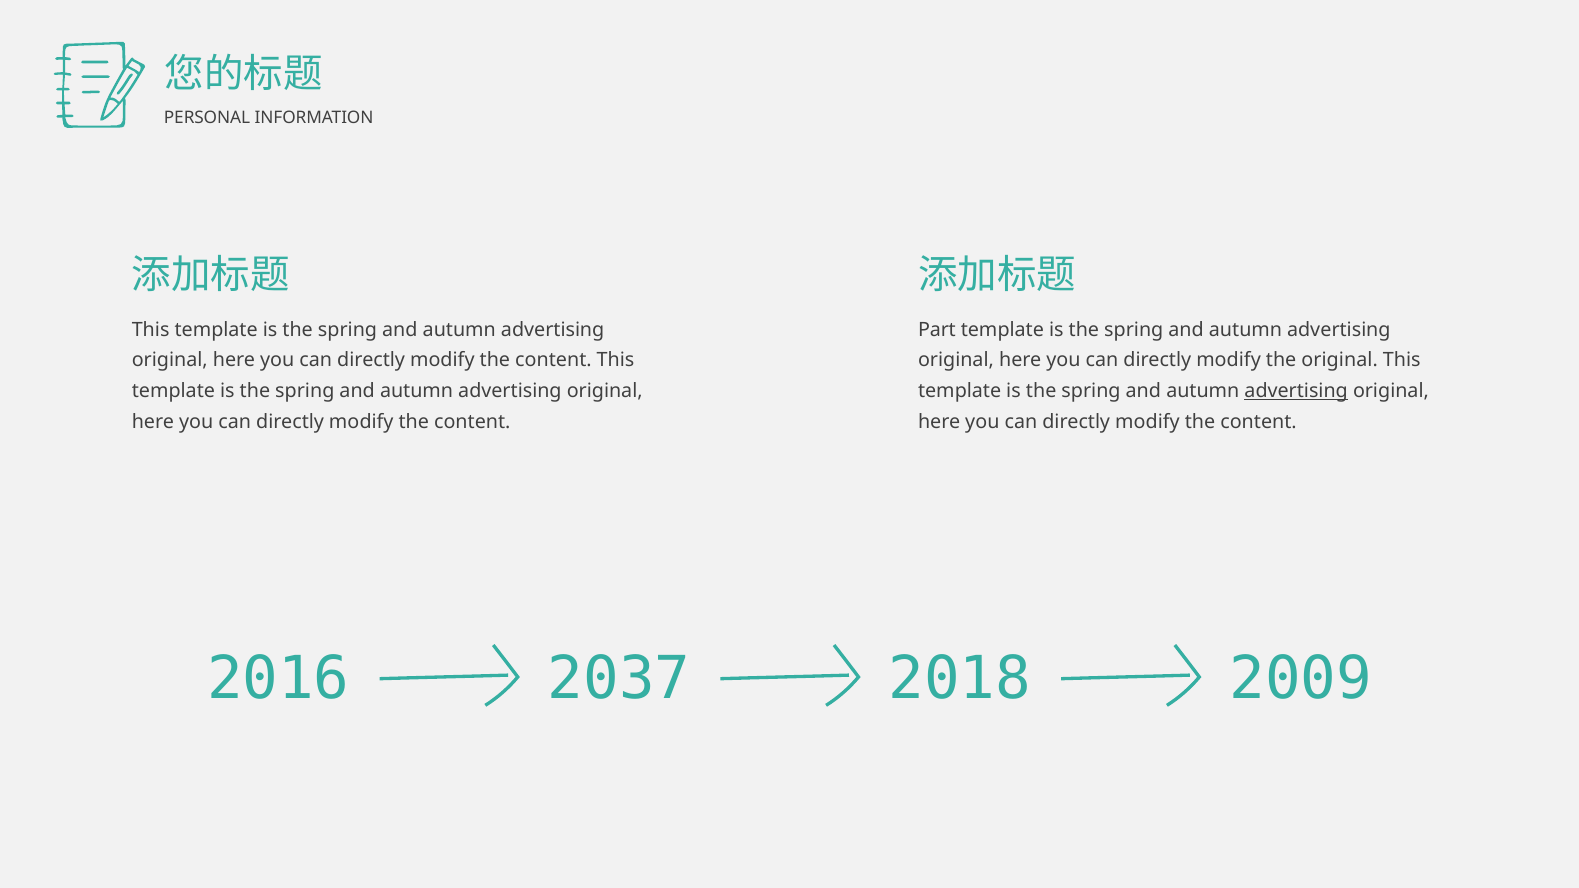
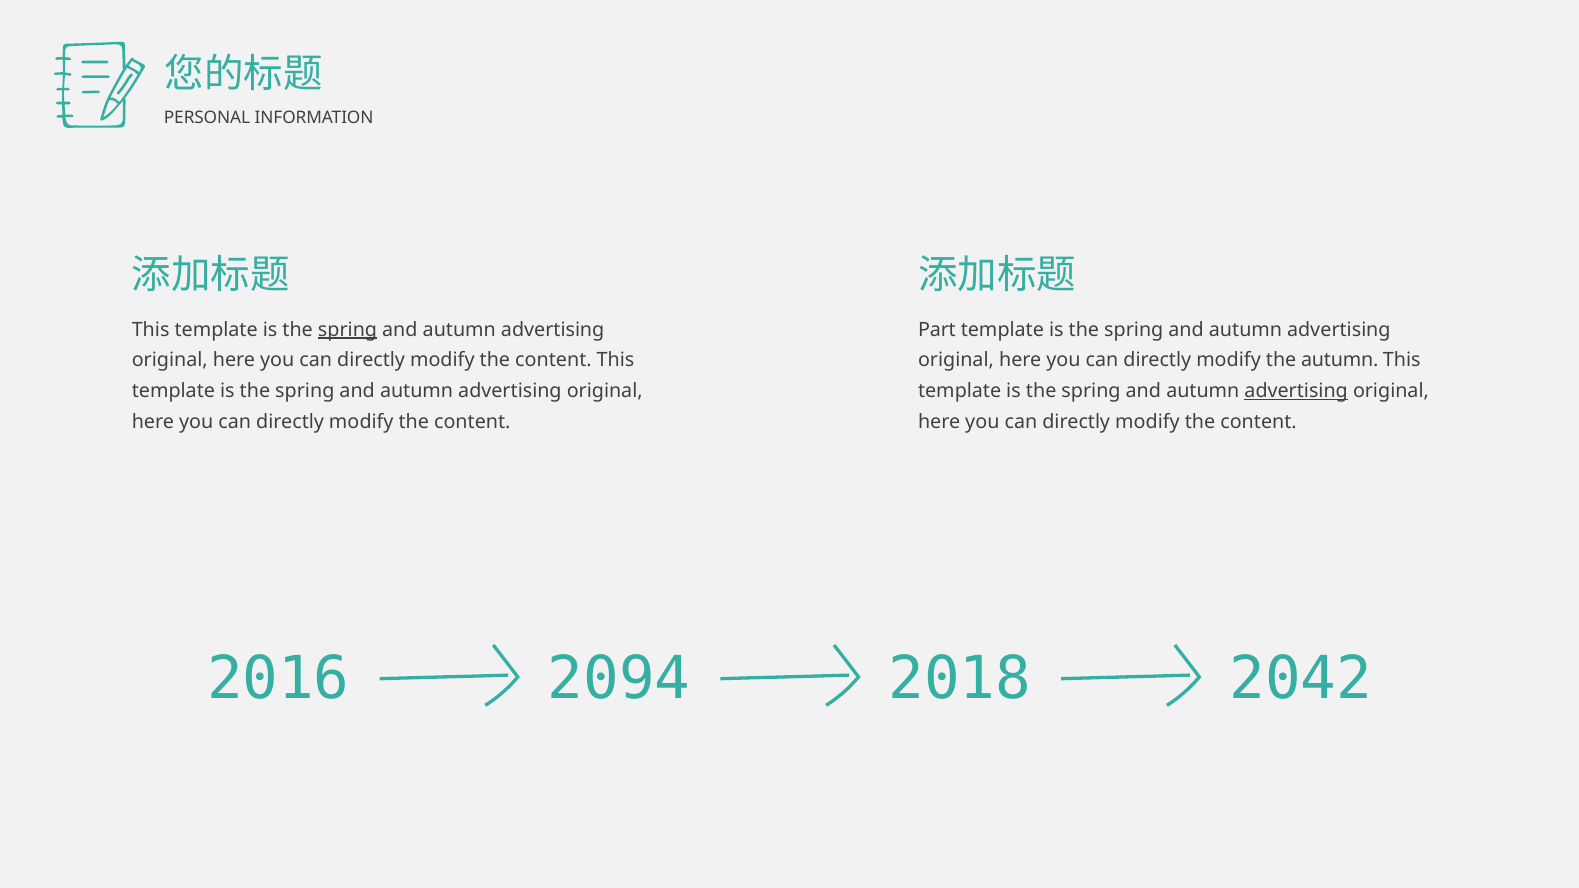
spring at (347, 330) underline: none -> present
the original: original -> autumn
2037: 2037 -> 2094
2009: 2009 -> 2042
